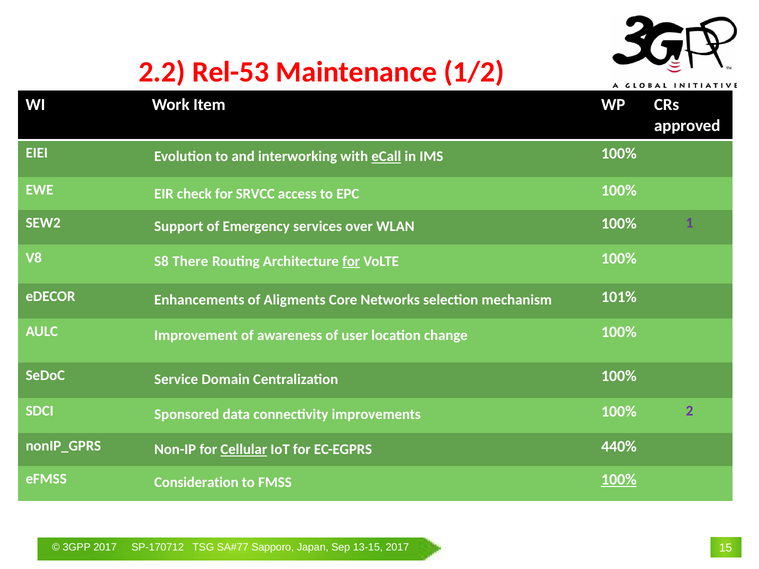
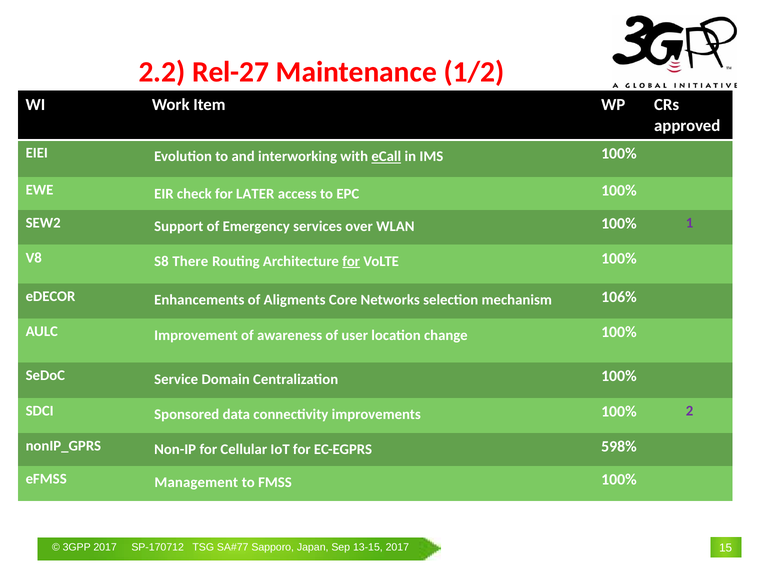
Rel-53: Rel-53 -> Rel-27
SRVCC: SRVCC -> LATER
101%: 101% -> 106%
Cellular underline: present -> none
440%: 440% -> 598%
Consideration: Consideration -> Management
100% at (619, 480) underline: present -> none
